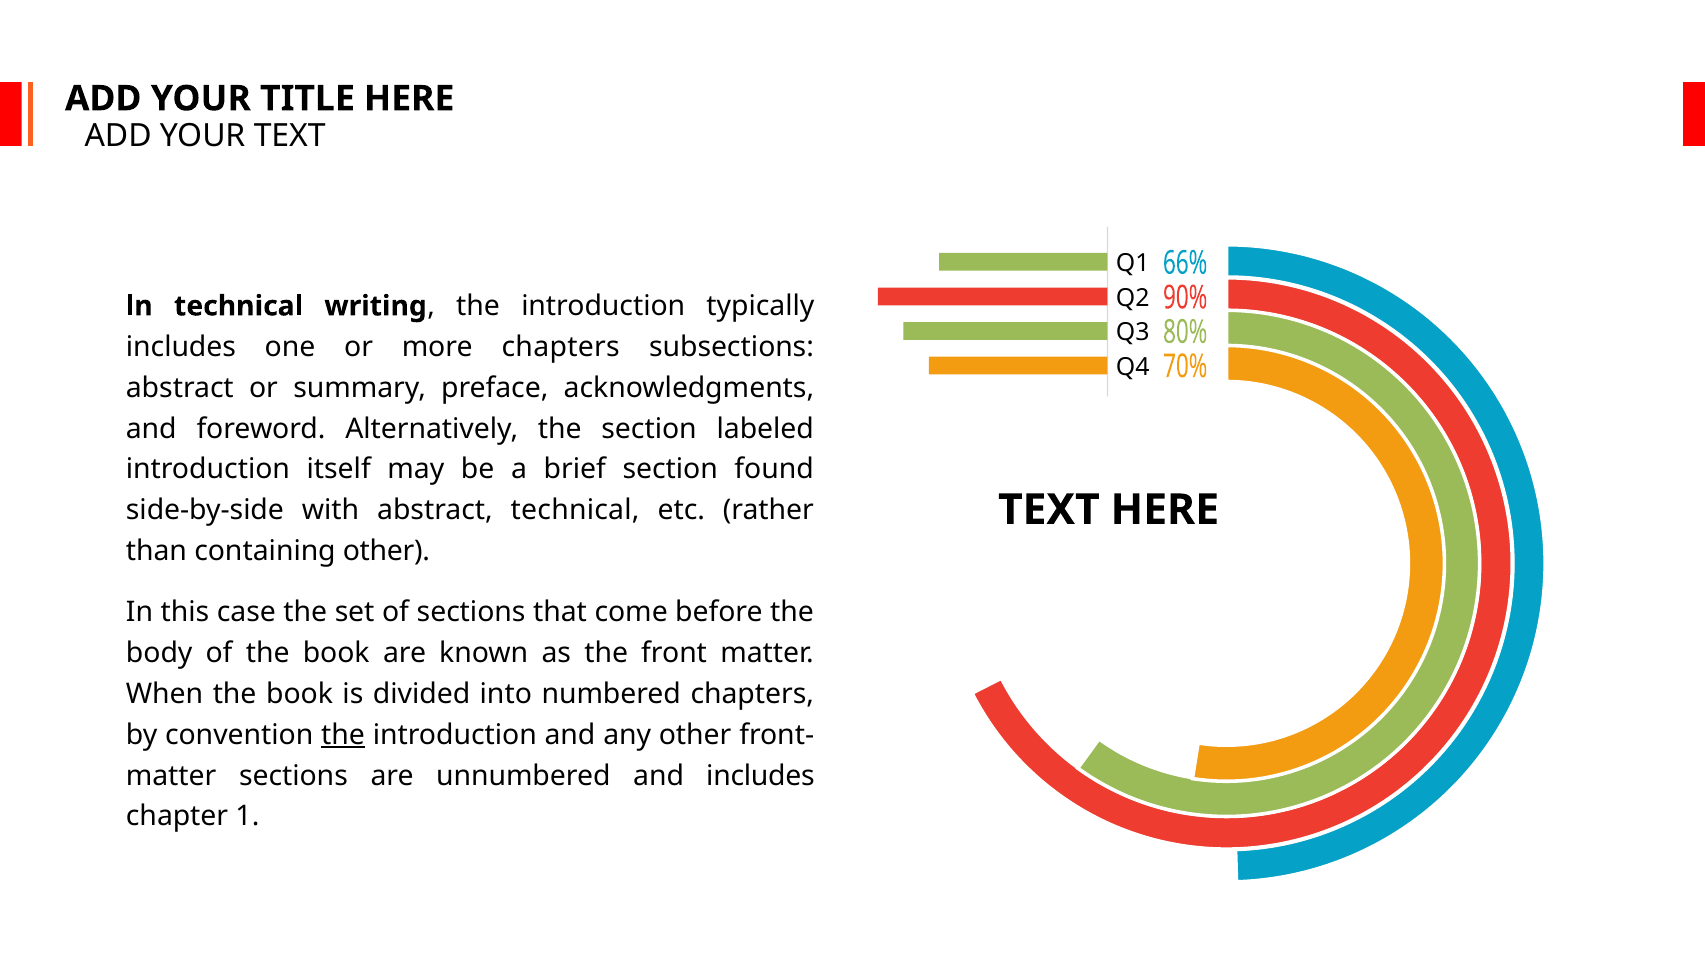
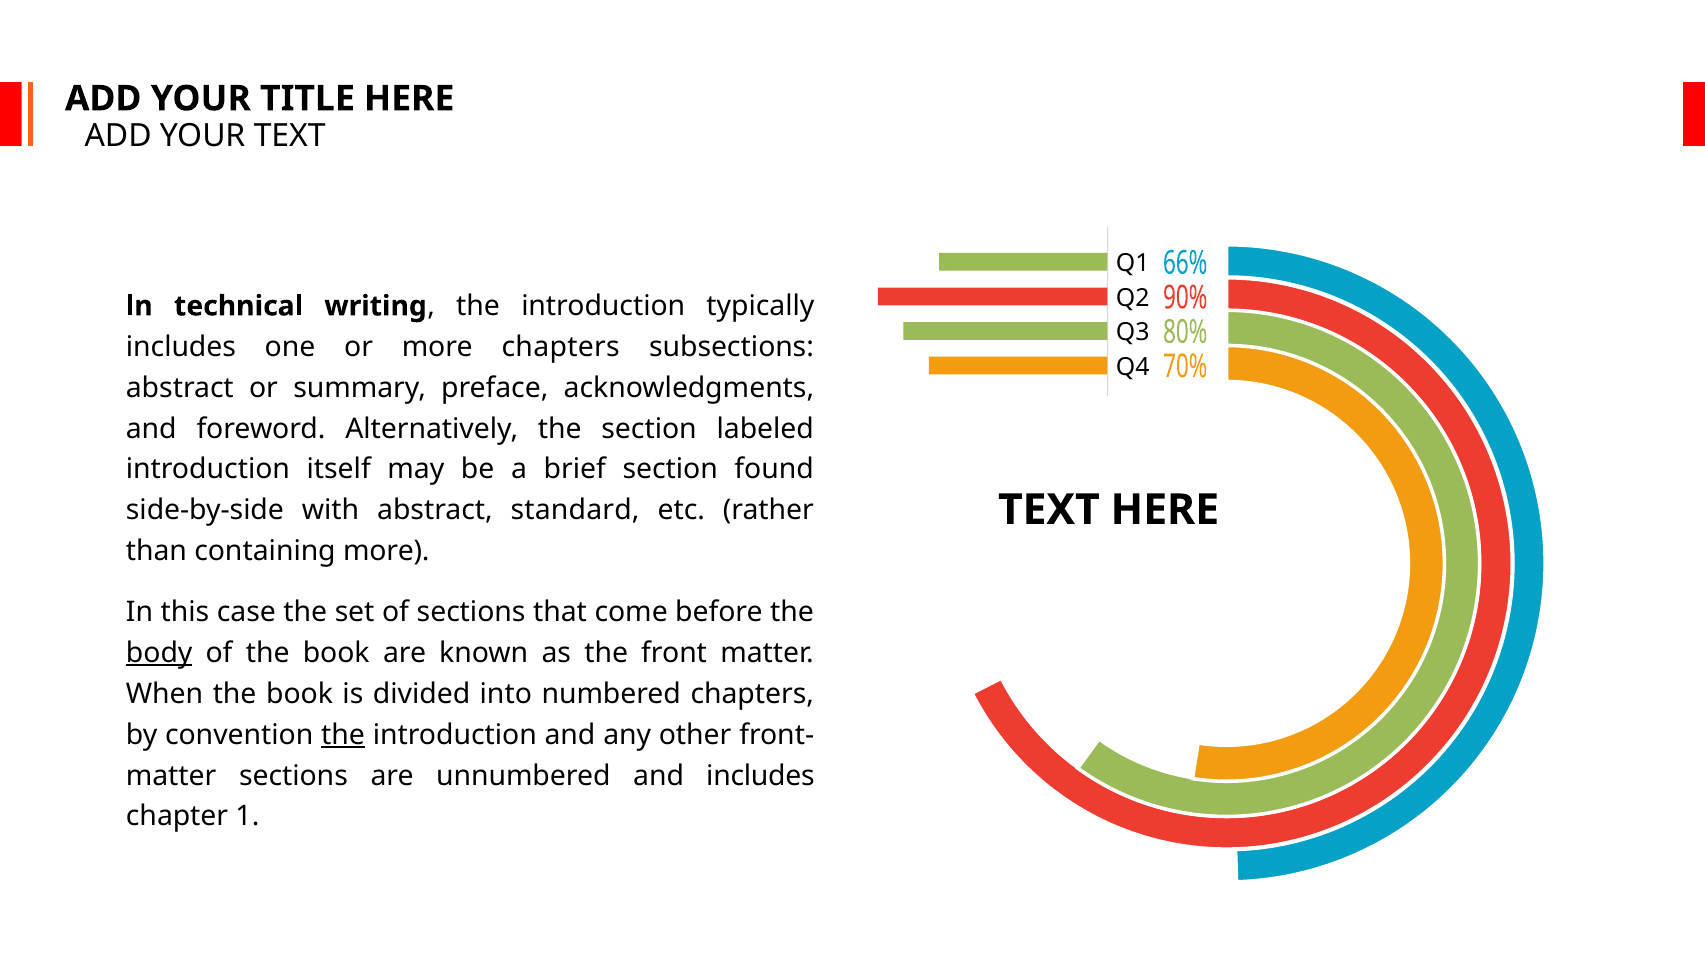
abstract technical: technical -> standard
containing other: other -> more
body underline: none -> present
